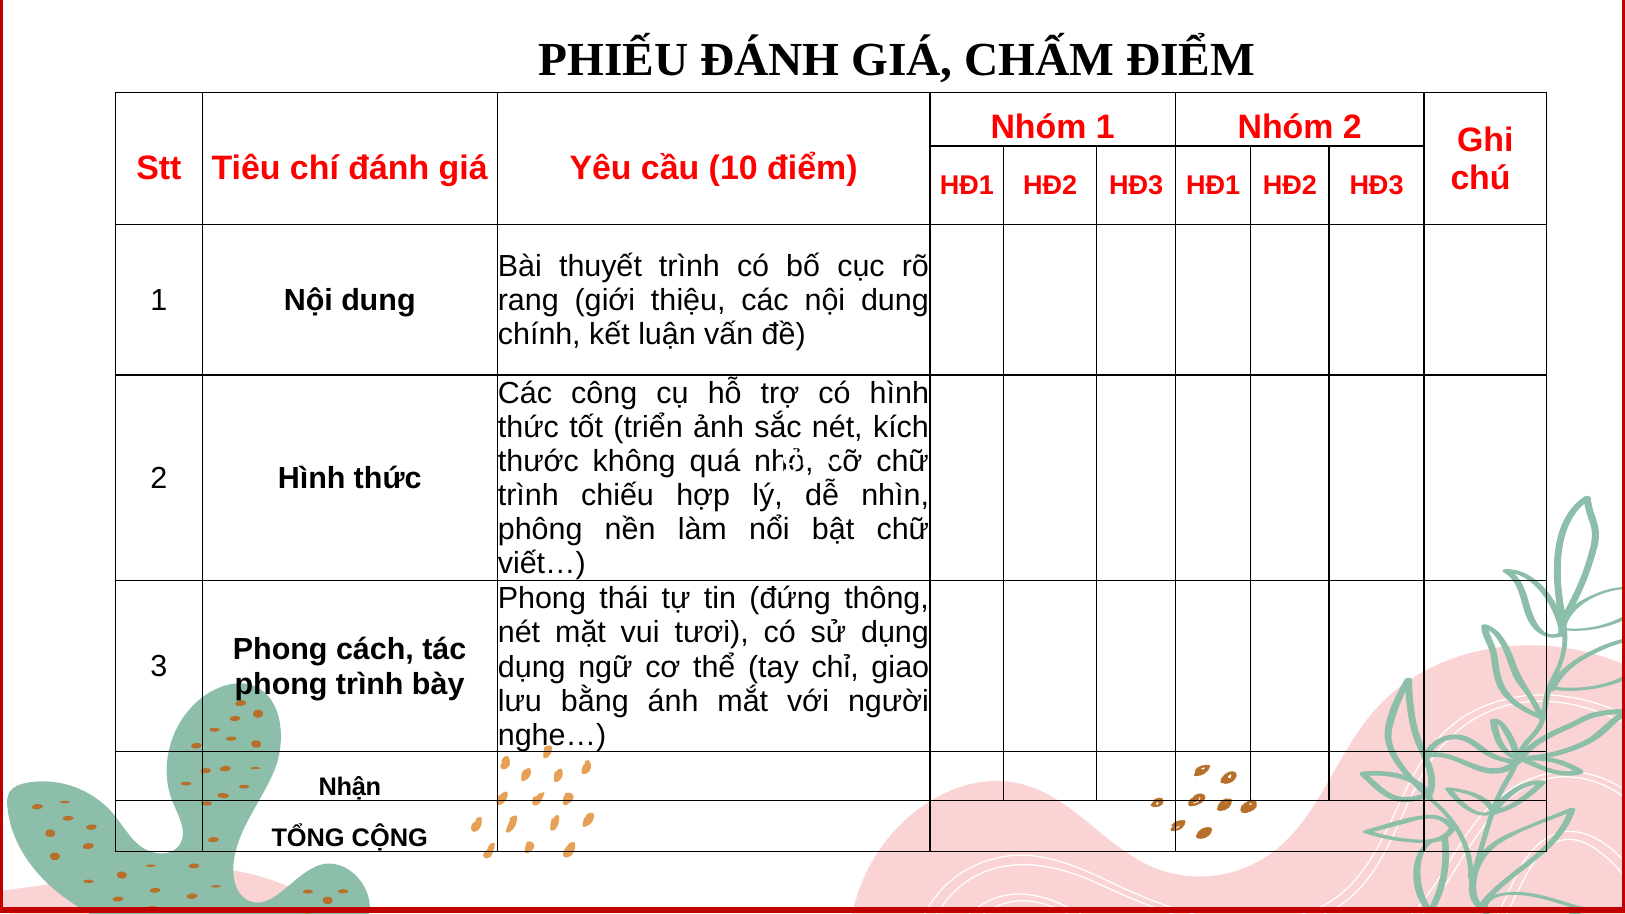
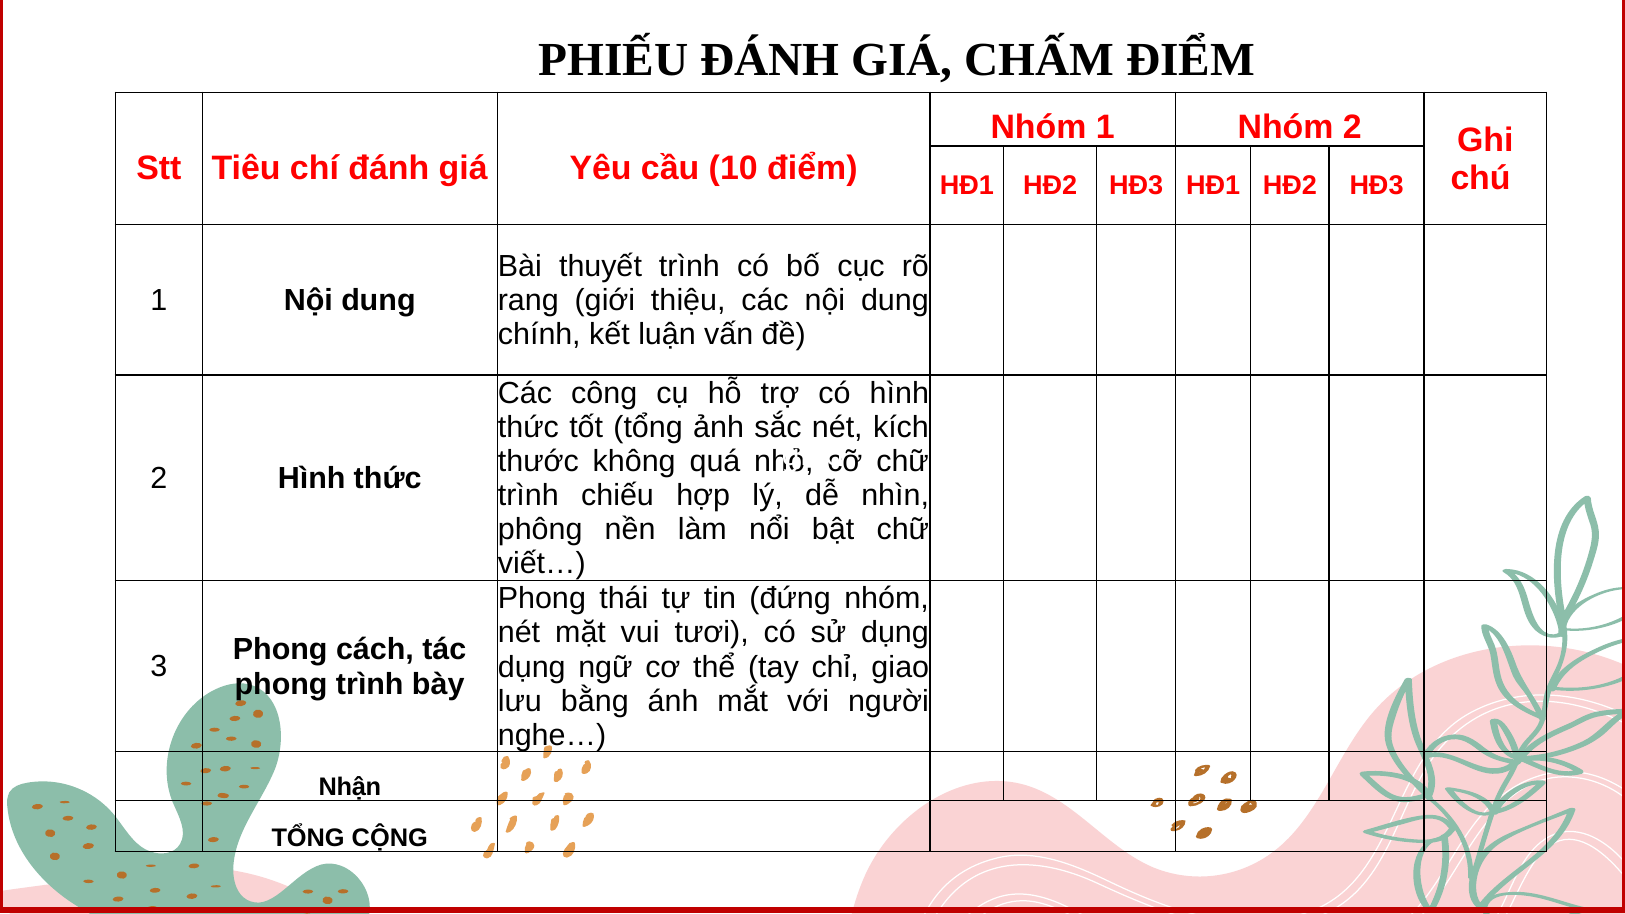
tốt triển: triển -> tổng
đứng thông: thông -> nhóm
